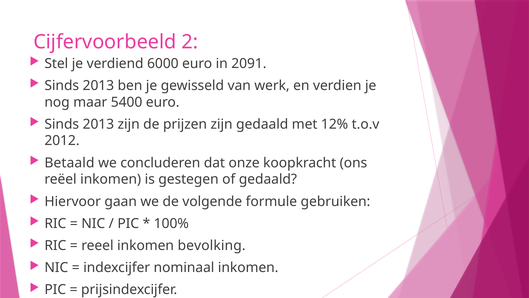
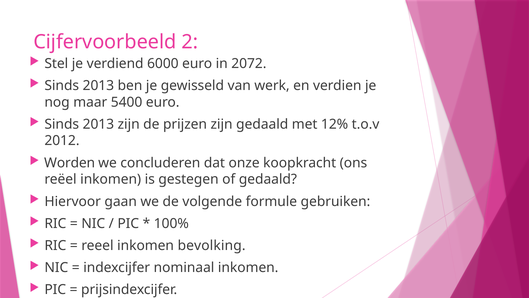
2091: 2091 -> 2072
Betaald: Betaald -> Worden
